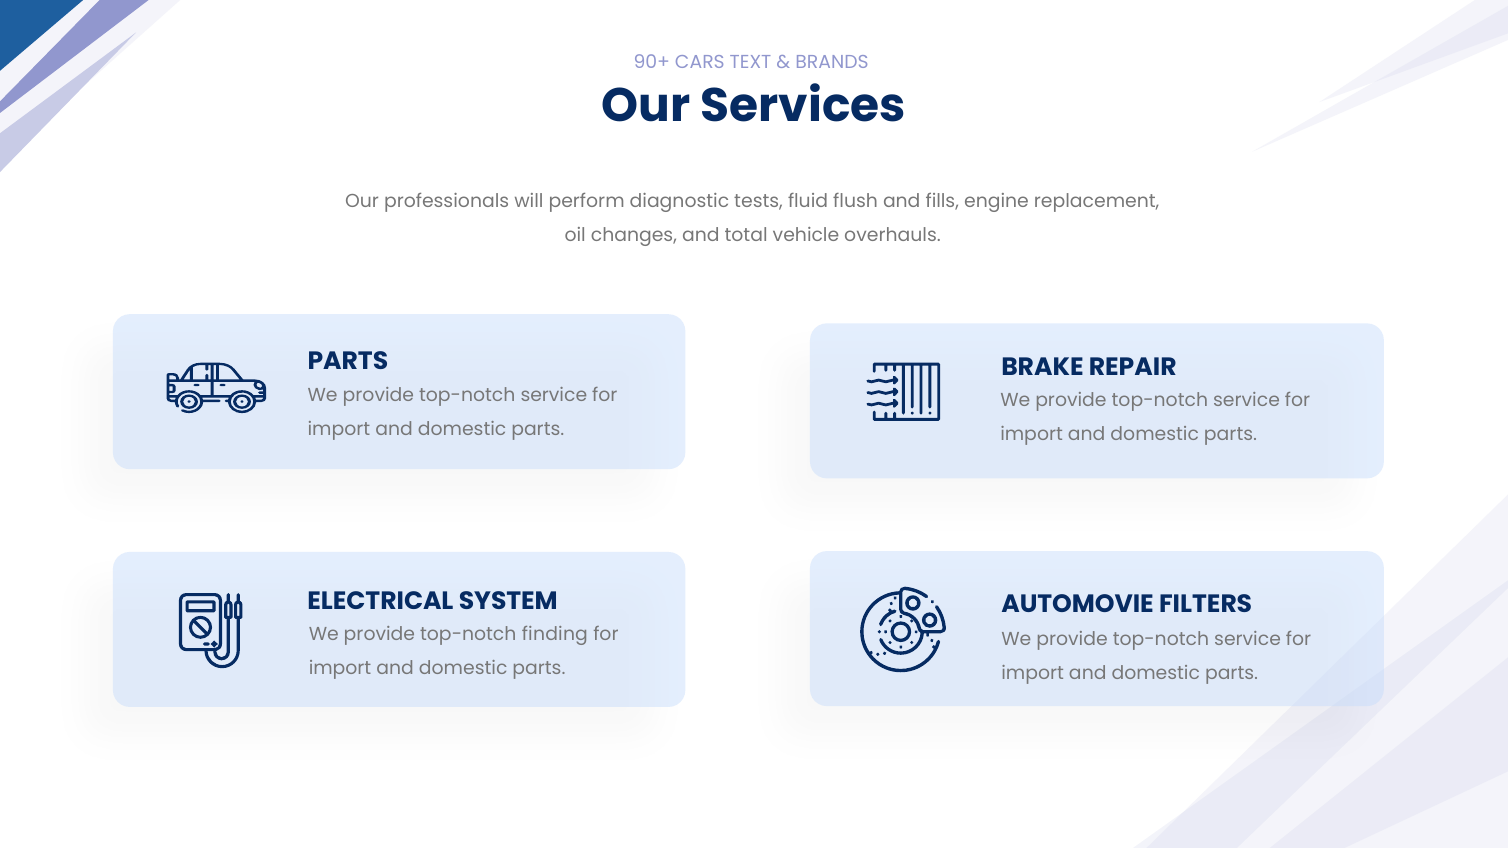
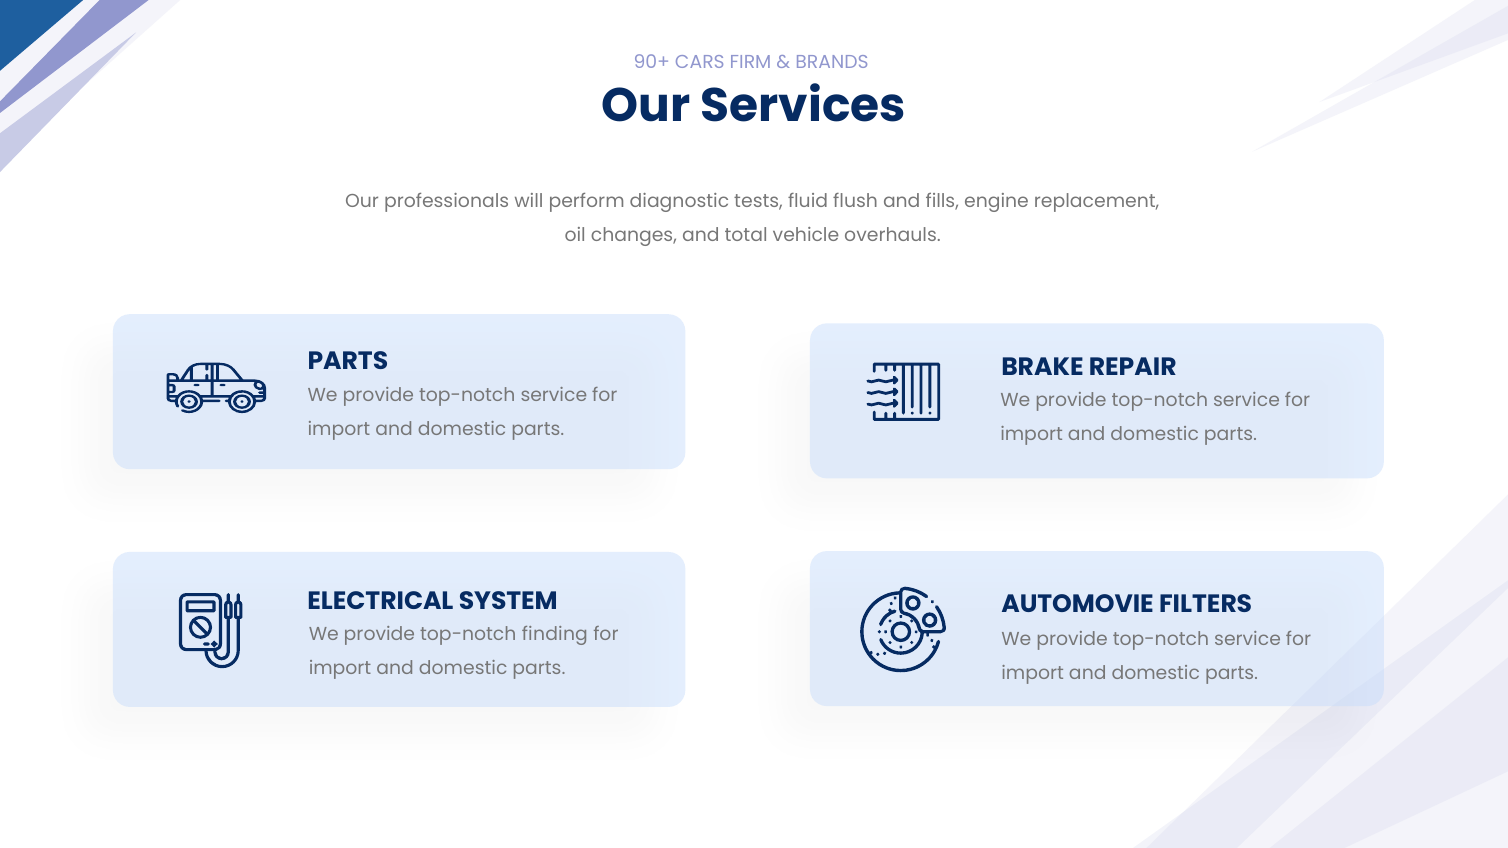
TEXT: TEXT -> FIRM
